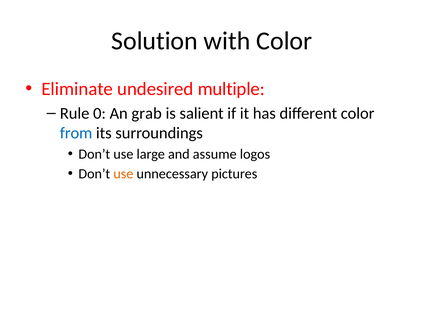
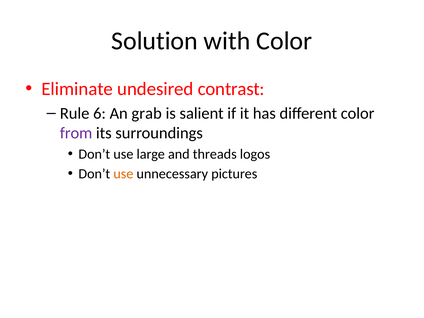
multiple: multiple -> contrast
0: 0 -> 6
from colour: blue -> purple
assume: assume -> threads
